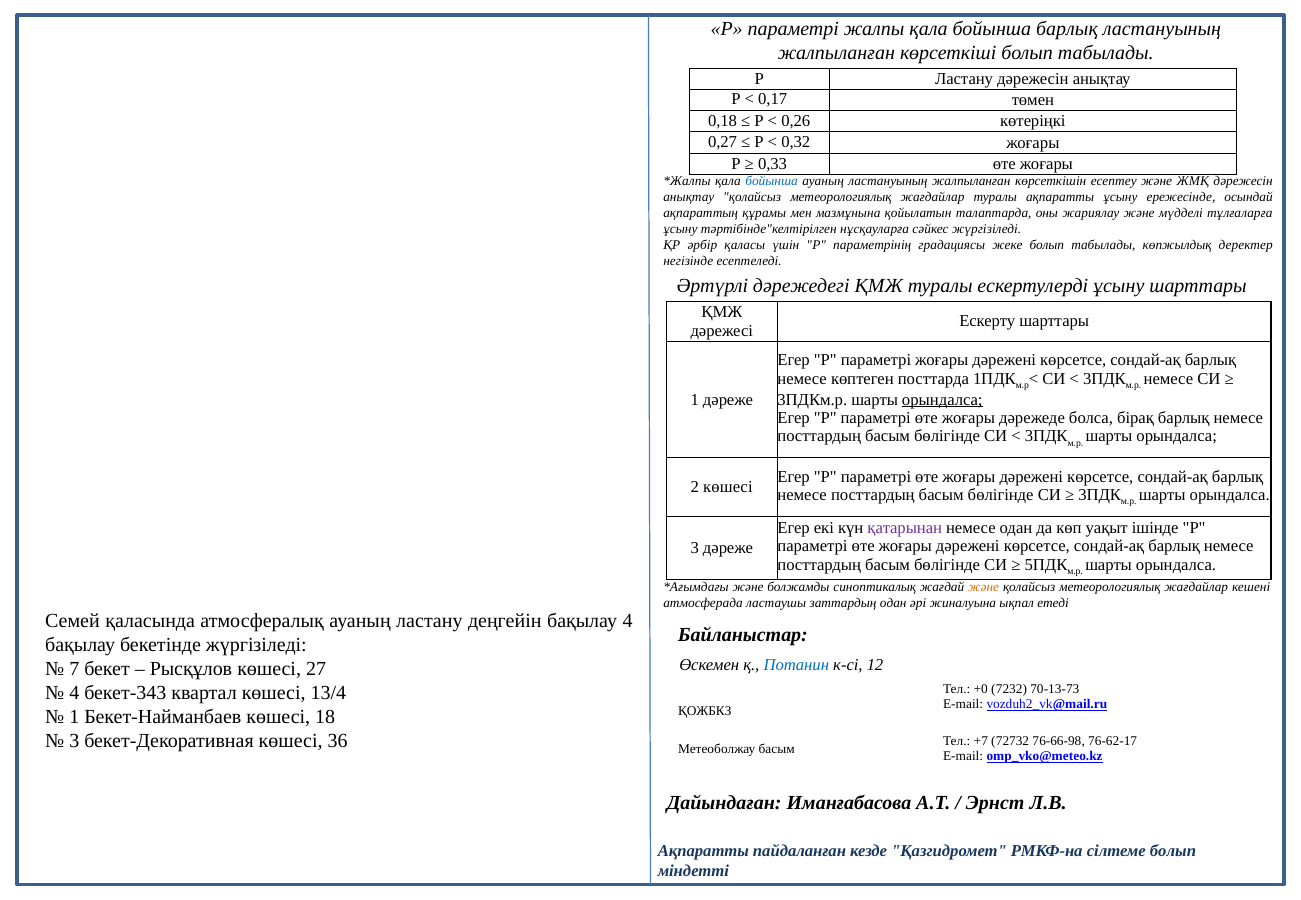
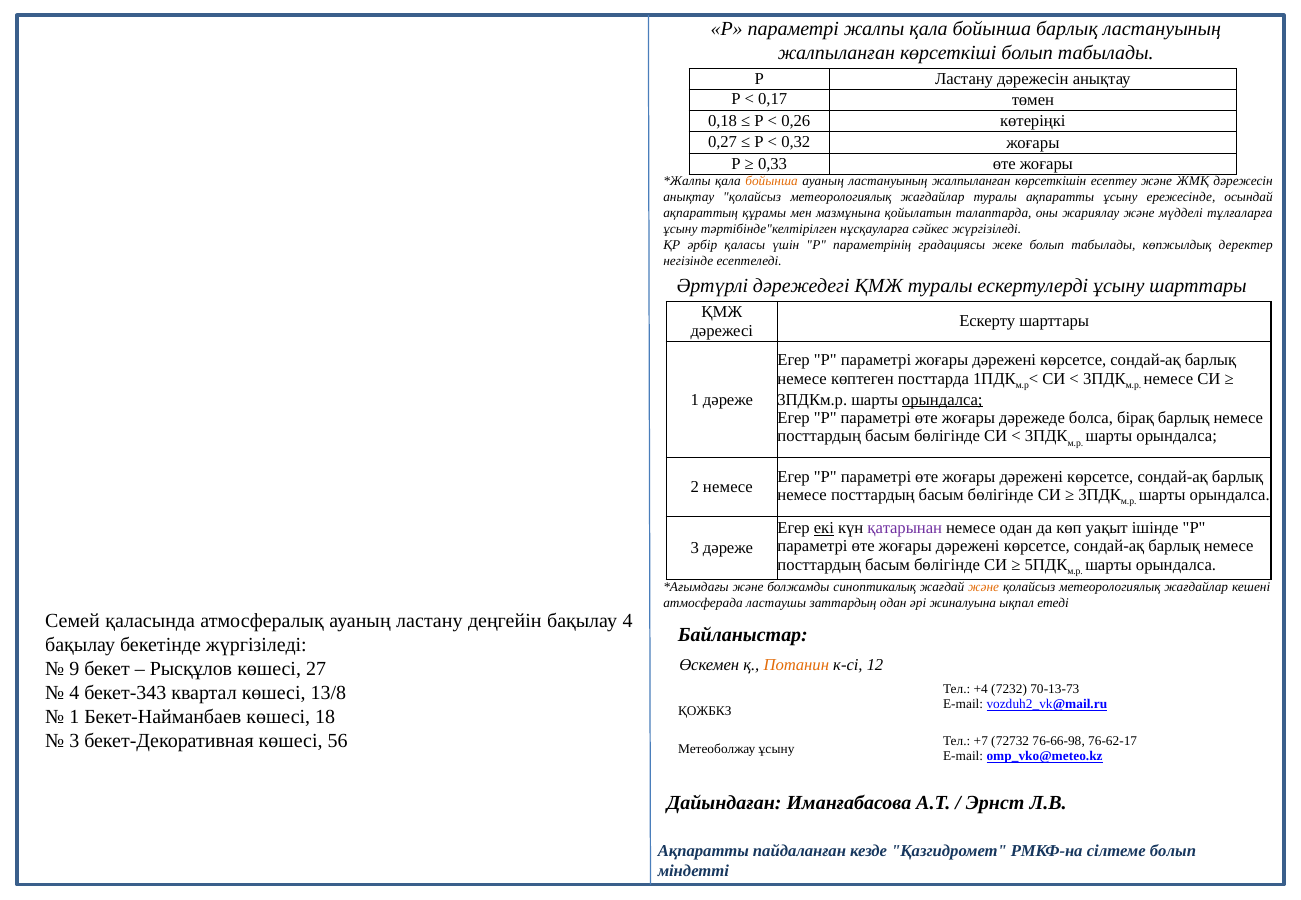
бойынша at (772, 181) colour: blue -> orange
2 көшесі: көшесі -> немесе
екі underline: none -> present
Потанин colour: blue -> orange
7: 7 -> 9
+0: +0 -> +4
13/4: 13/4 -> 13/8
36: 36 -> 56
Метеоболжау басым: басым -> ұсыну
